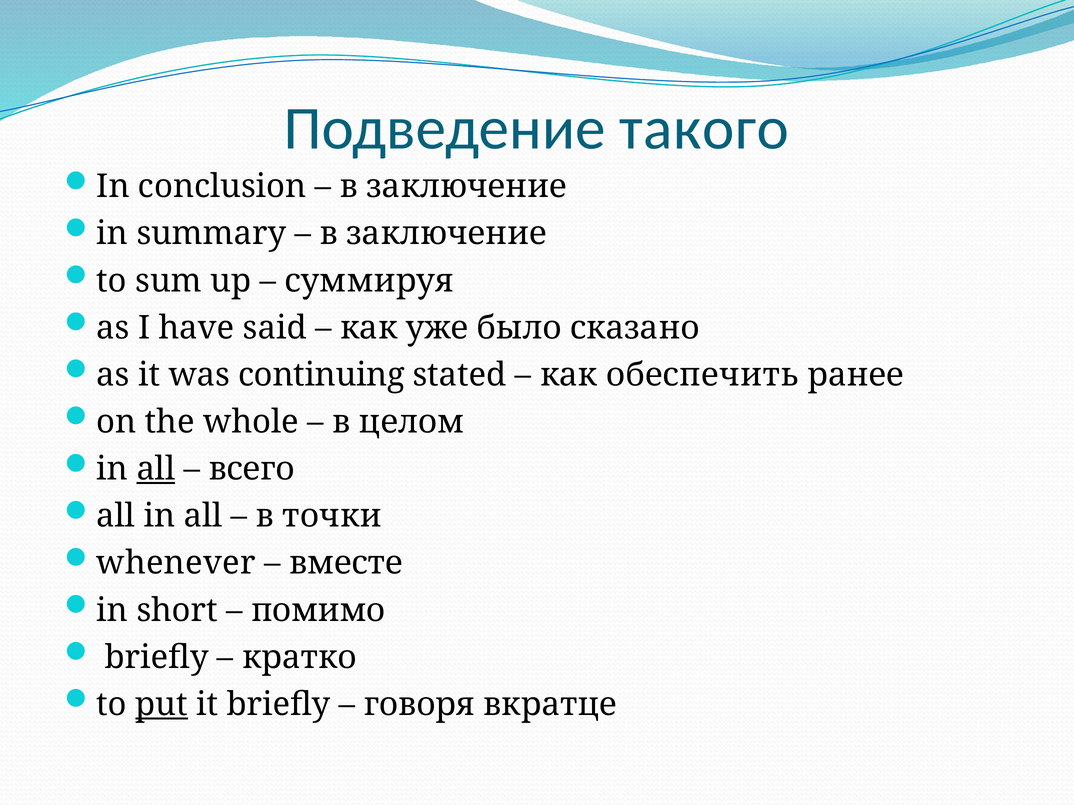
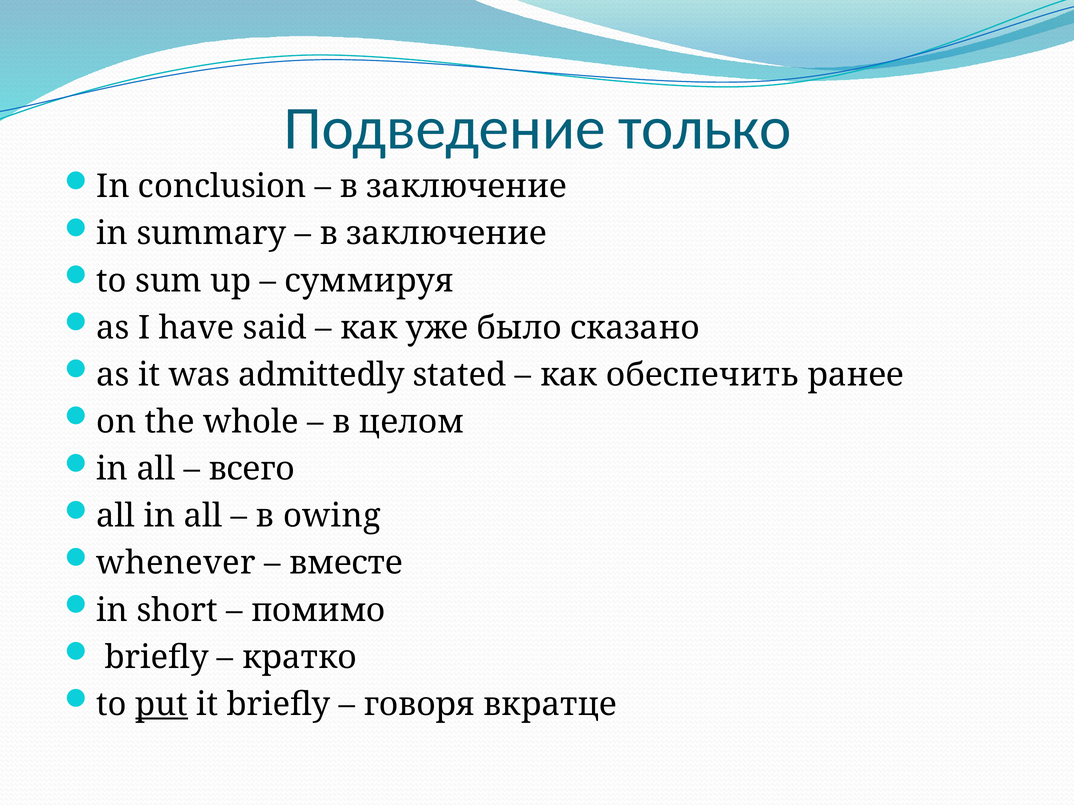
такого: такого -> только
continuing: continuing -> admittedly
all at (156, 469) underline: present -> none
точки: точки -> owing
